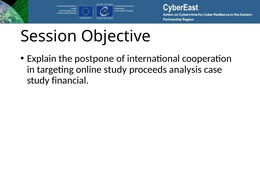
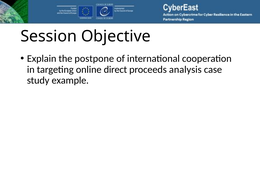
online study: study -> direct
financial: financial -> example
